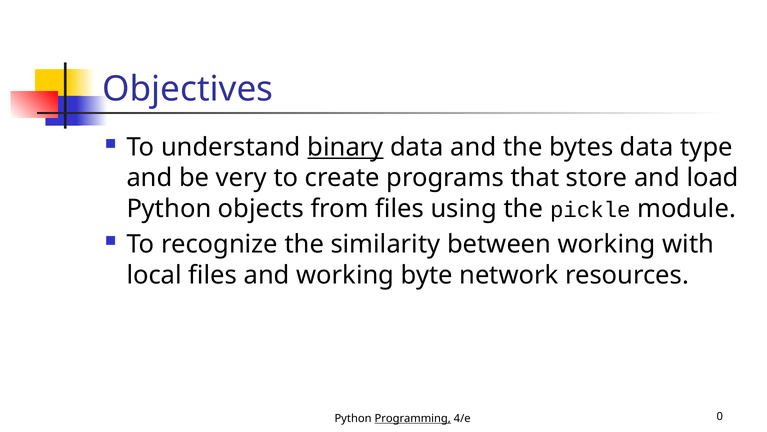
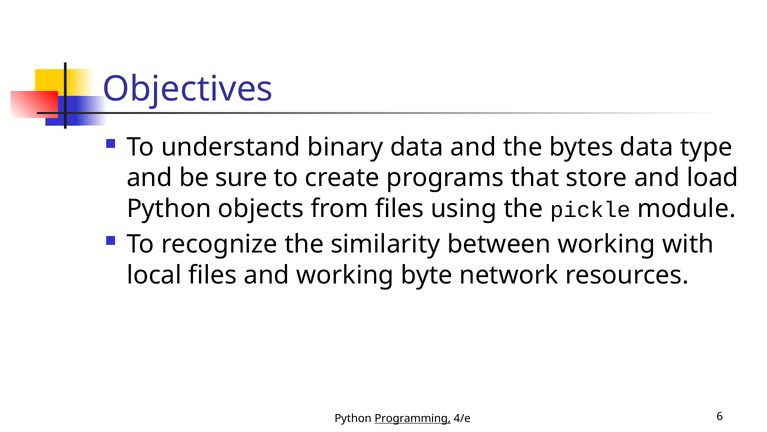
binary underline: present -> none
very: very -> sure
0: 0 -> 6
